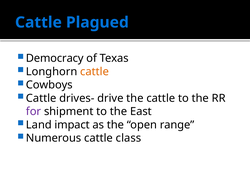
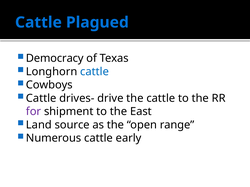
cattle at (95, 72) colour: orange -> blue
impact: impact -> source
class: class -> early
